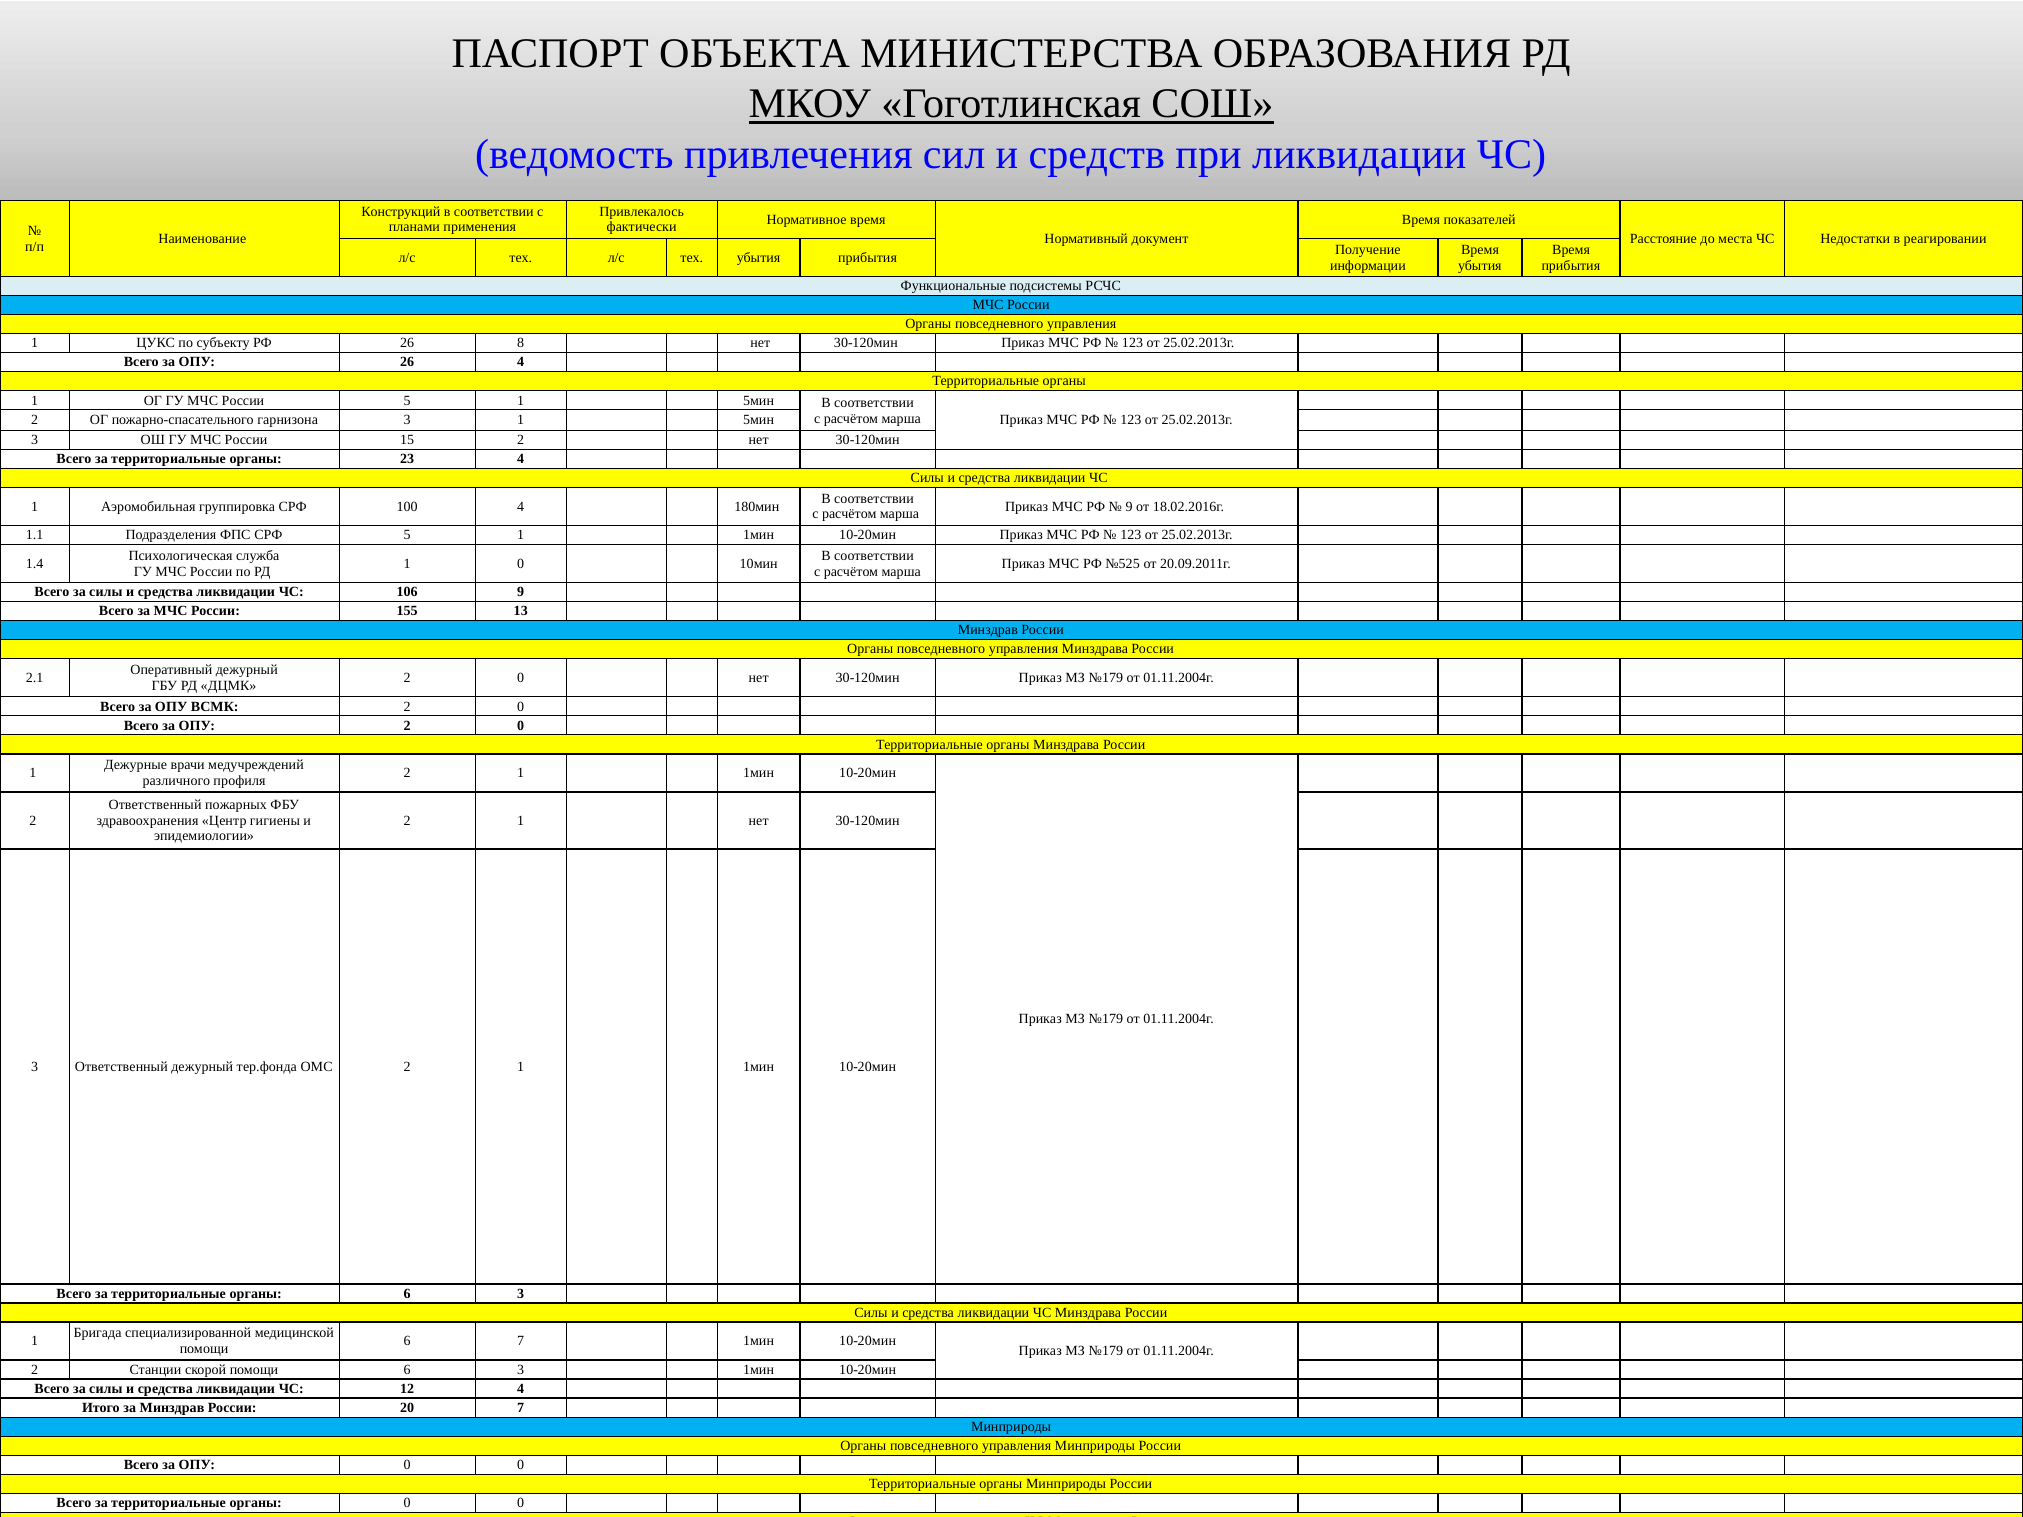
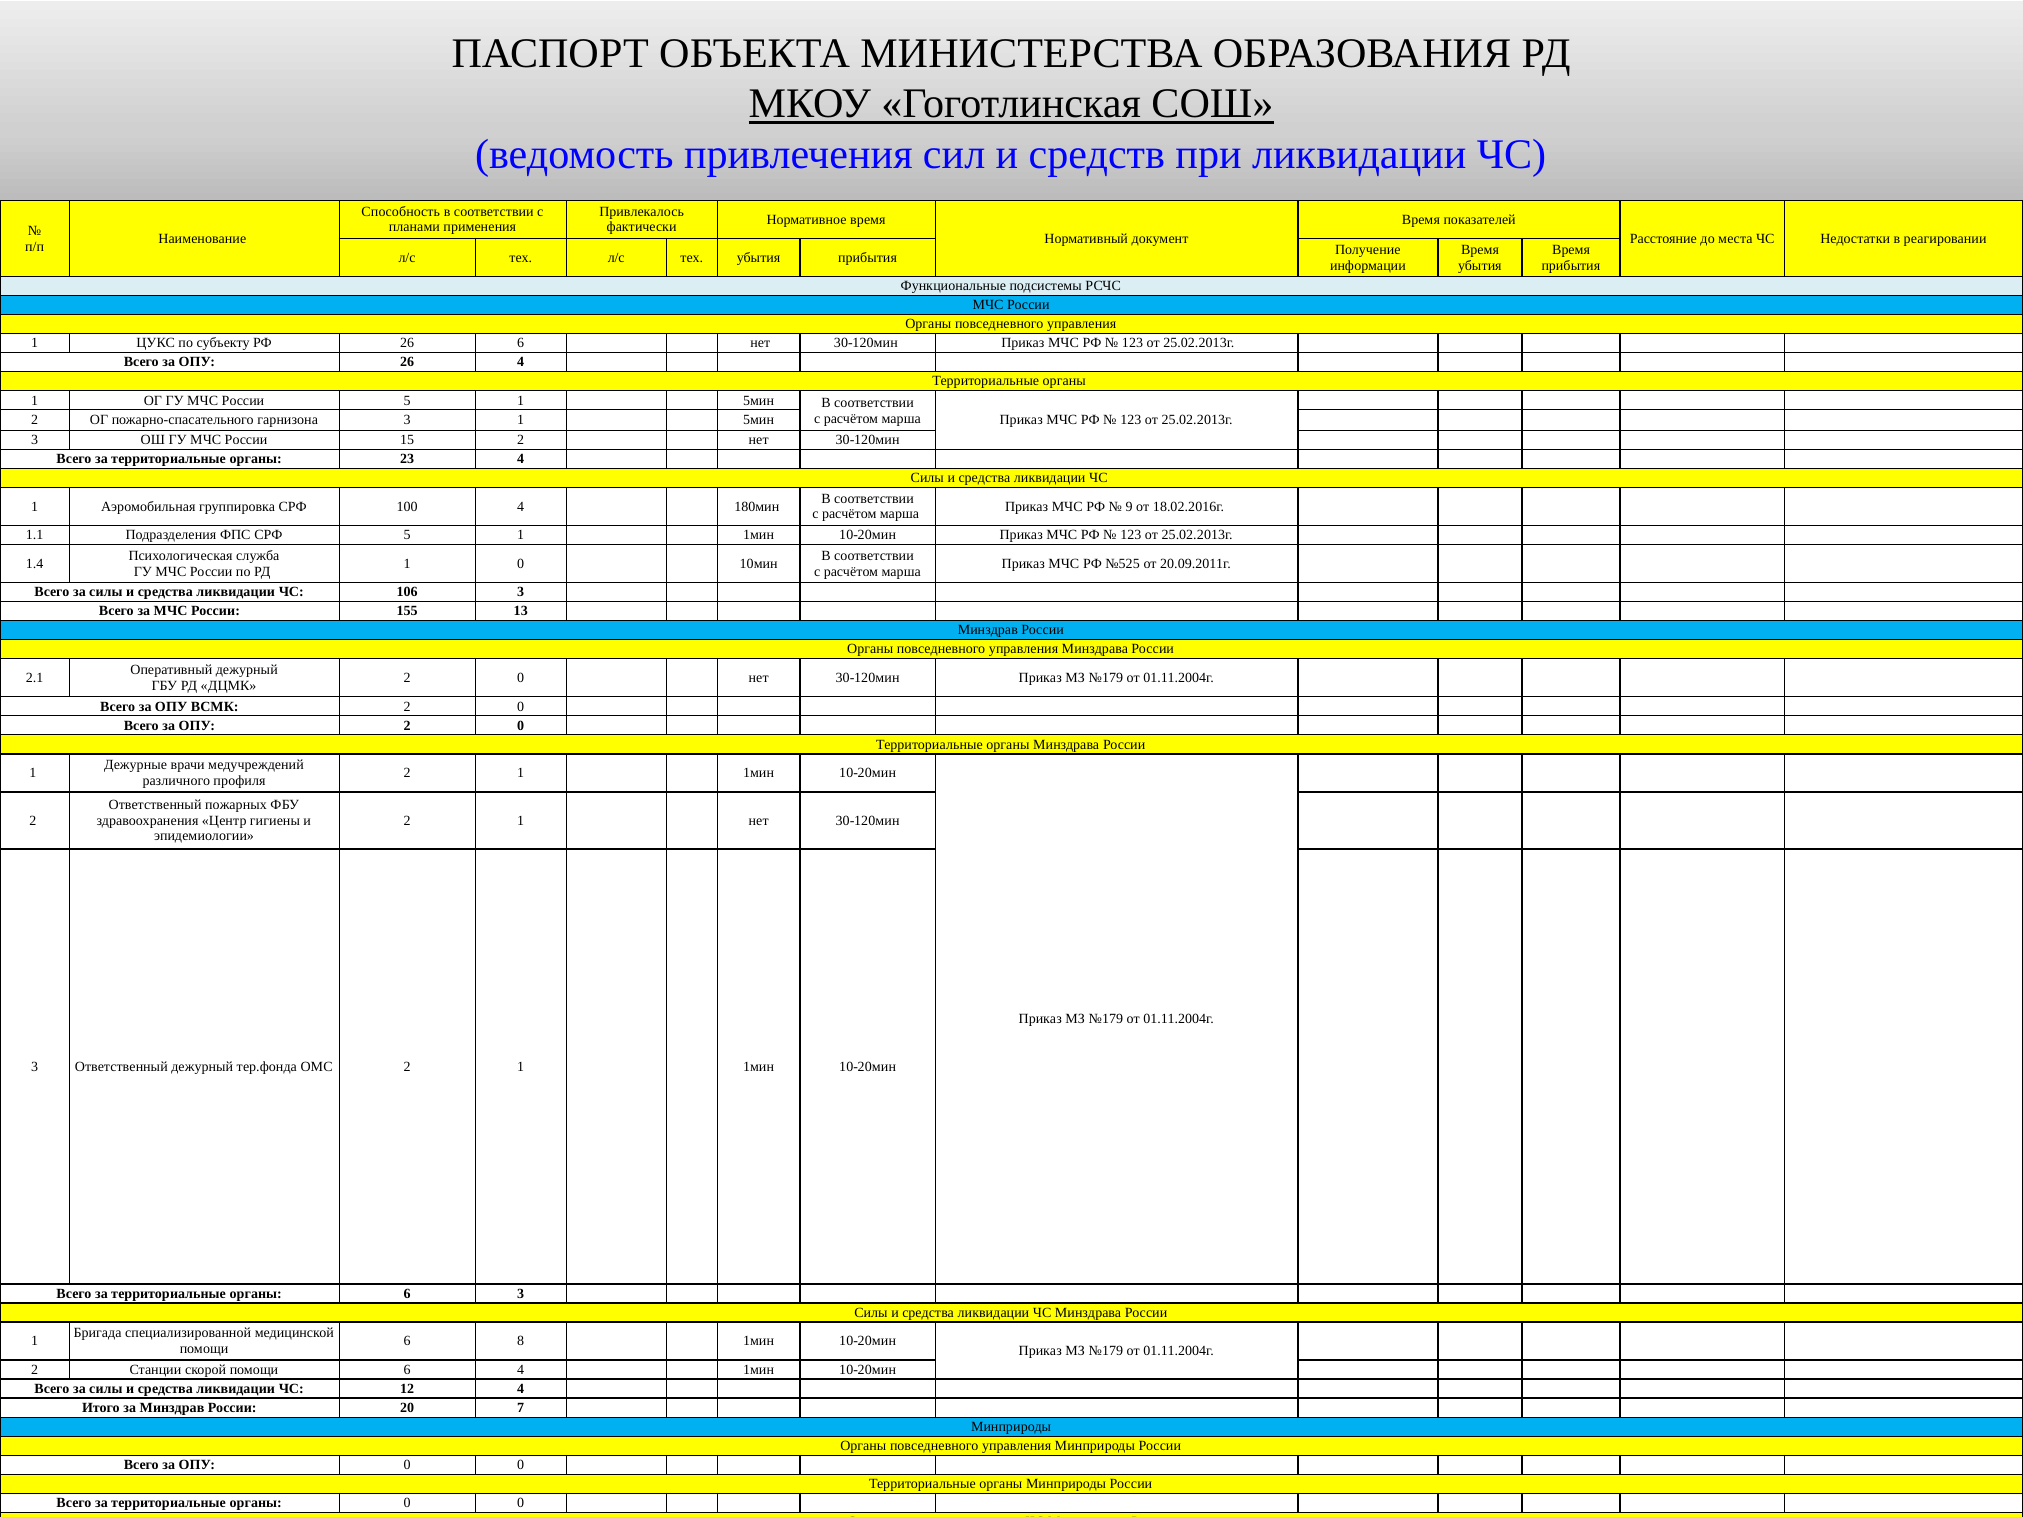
Конструкций: Конструкций -> Способность
26 8: 8 -> 6
106 9: 9 -> 3
6 7: 7 -> 8
помощи 6 3: 3 -> 4
